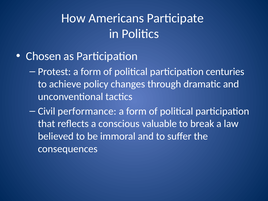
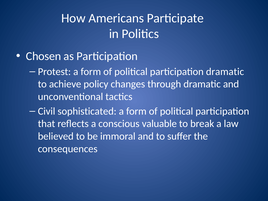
participation centuries: centuries -> dramatic
performance: performance -> sophisticated
